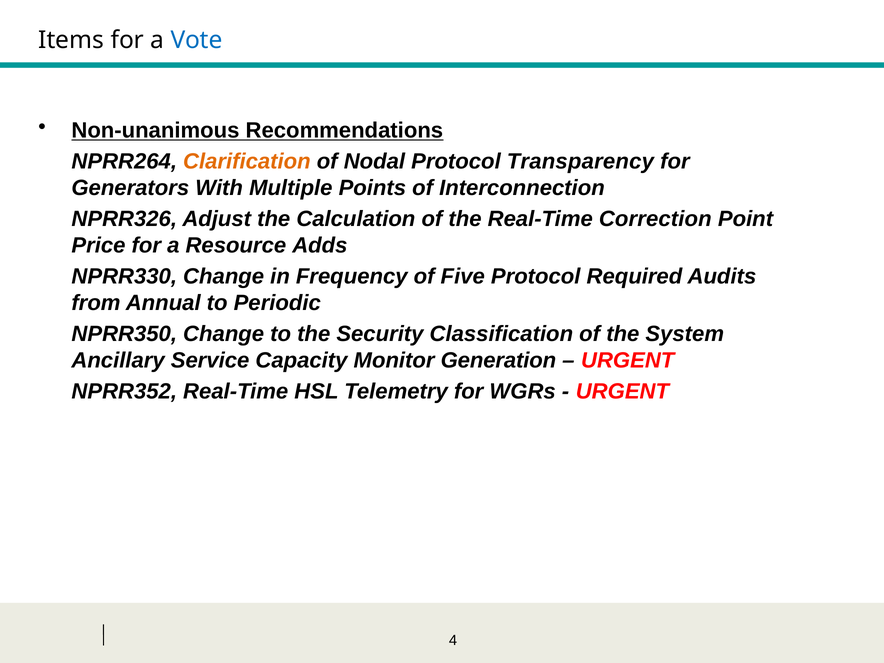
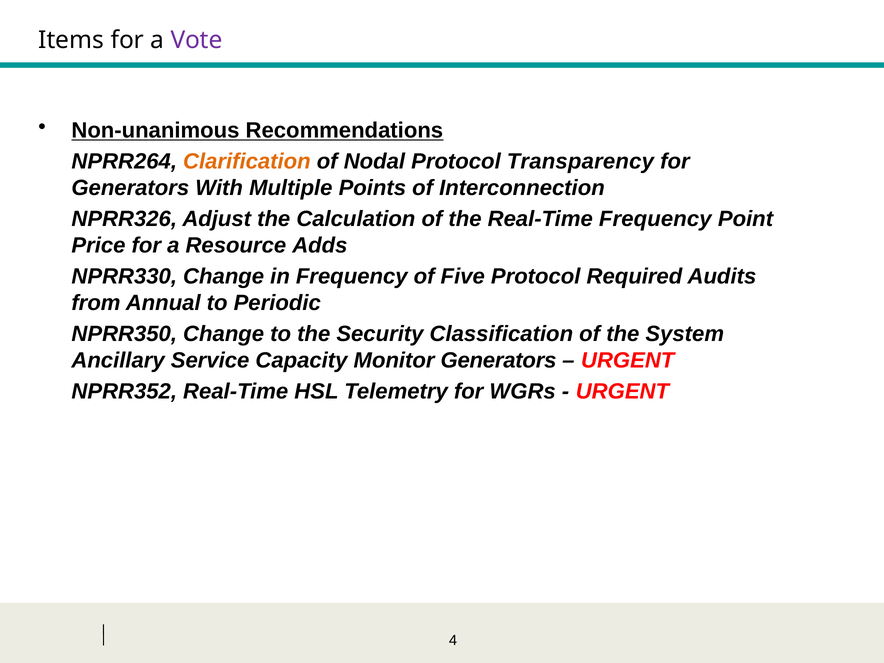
Vote colour: blue -> purple
Real-Time Correction: Correction -> Frequency
Monitor Generation: Generation -> Generators
